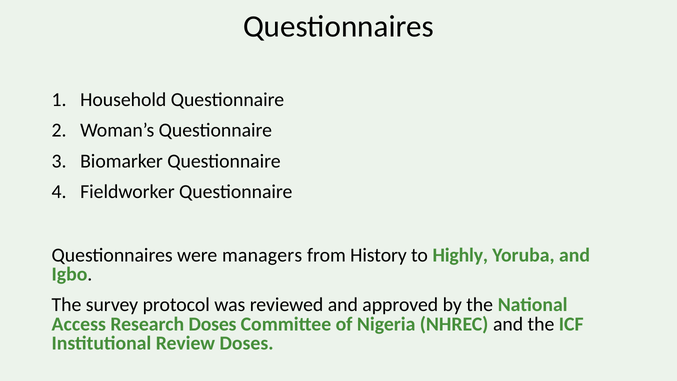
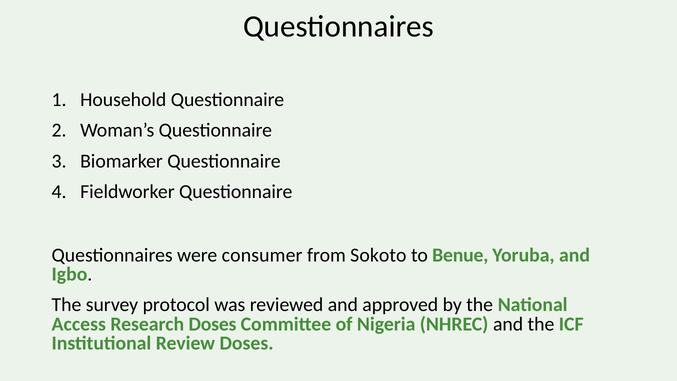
managers: managers -> consumer
History: History -> Sokoto
Highly: Highly -> Benue
